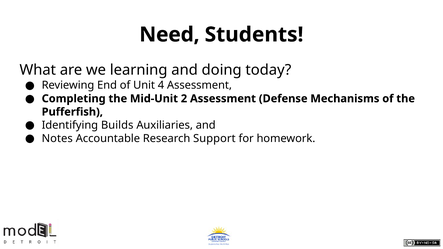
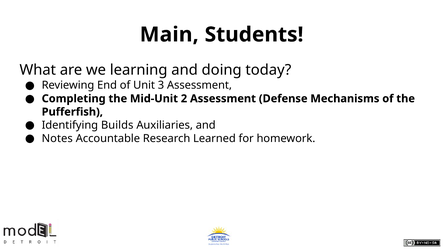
Need: Need -> Main
4: 4 -> 3
Support: Support -> Learned
